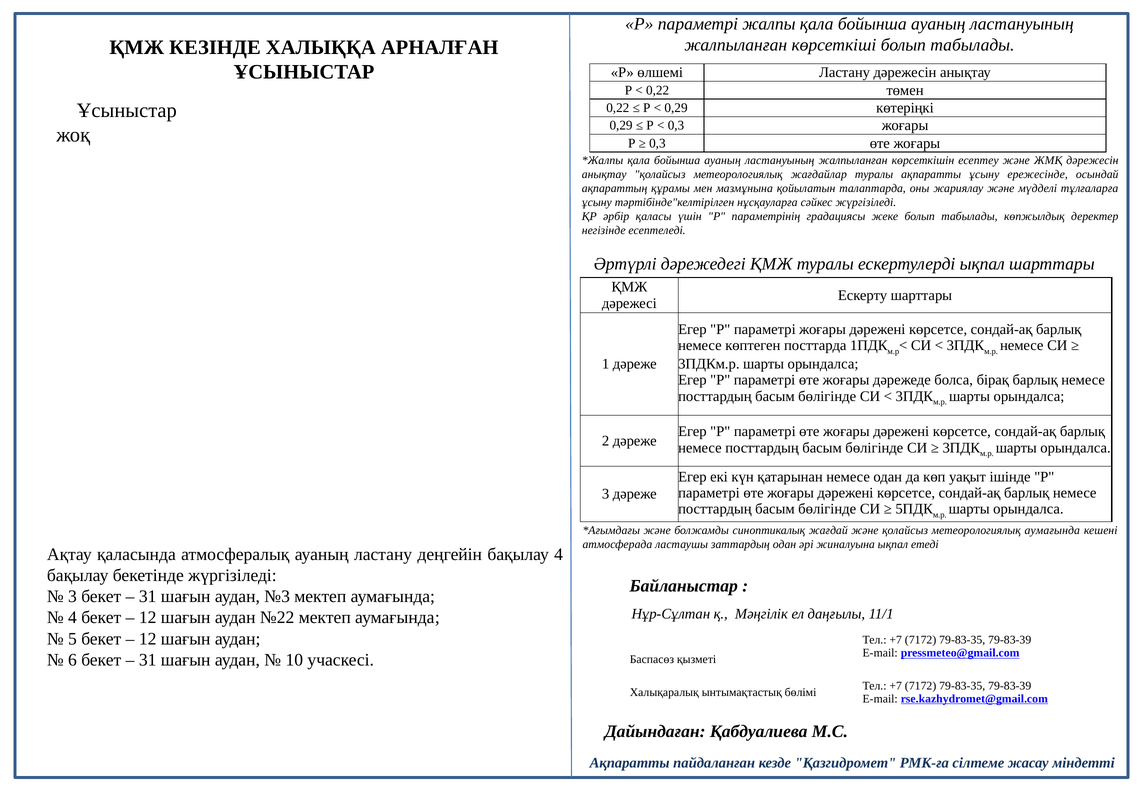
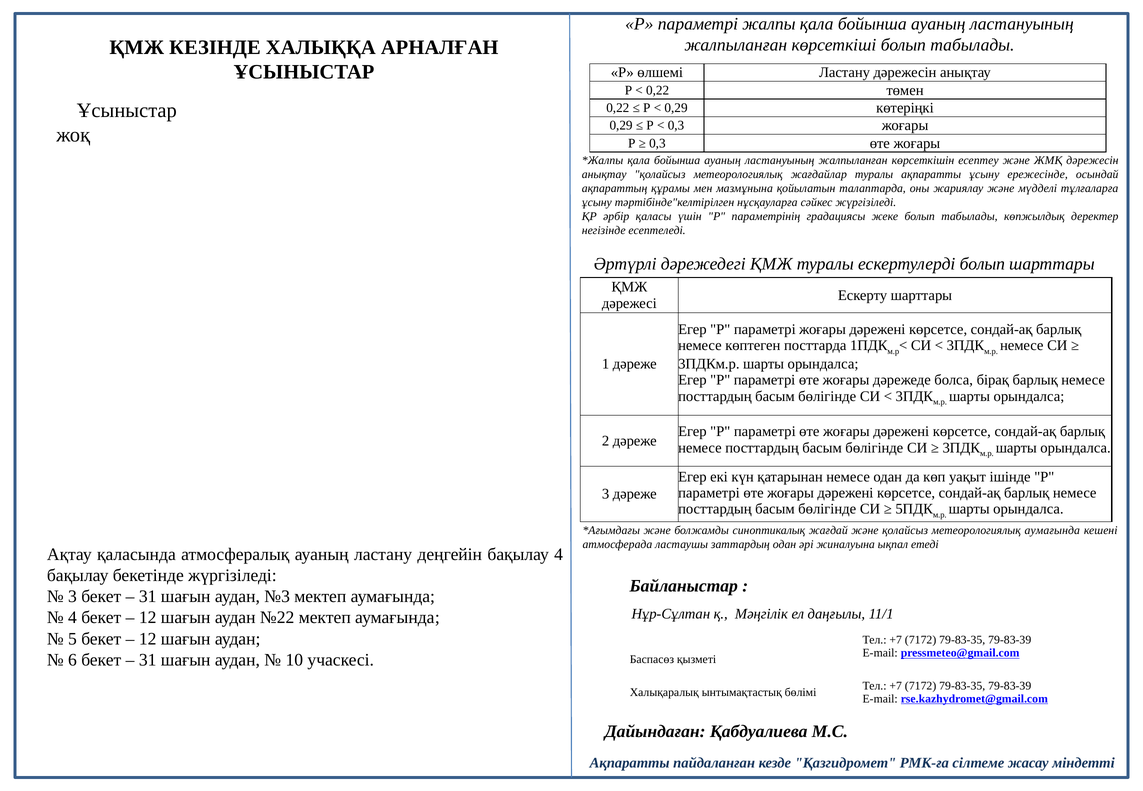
ескертулерді ықпал: ықпал -> болып
